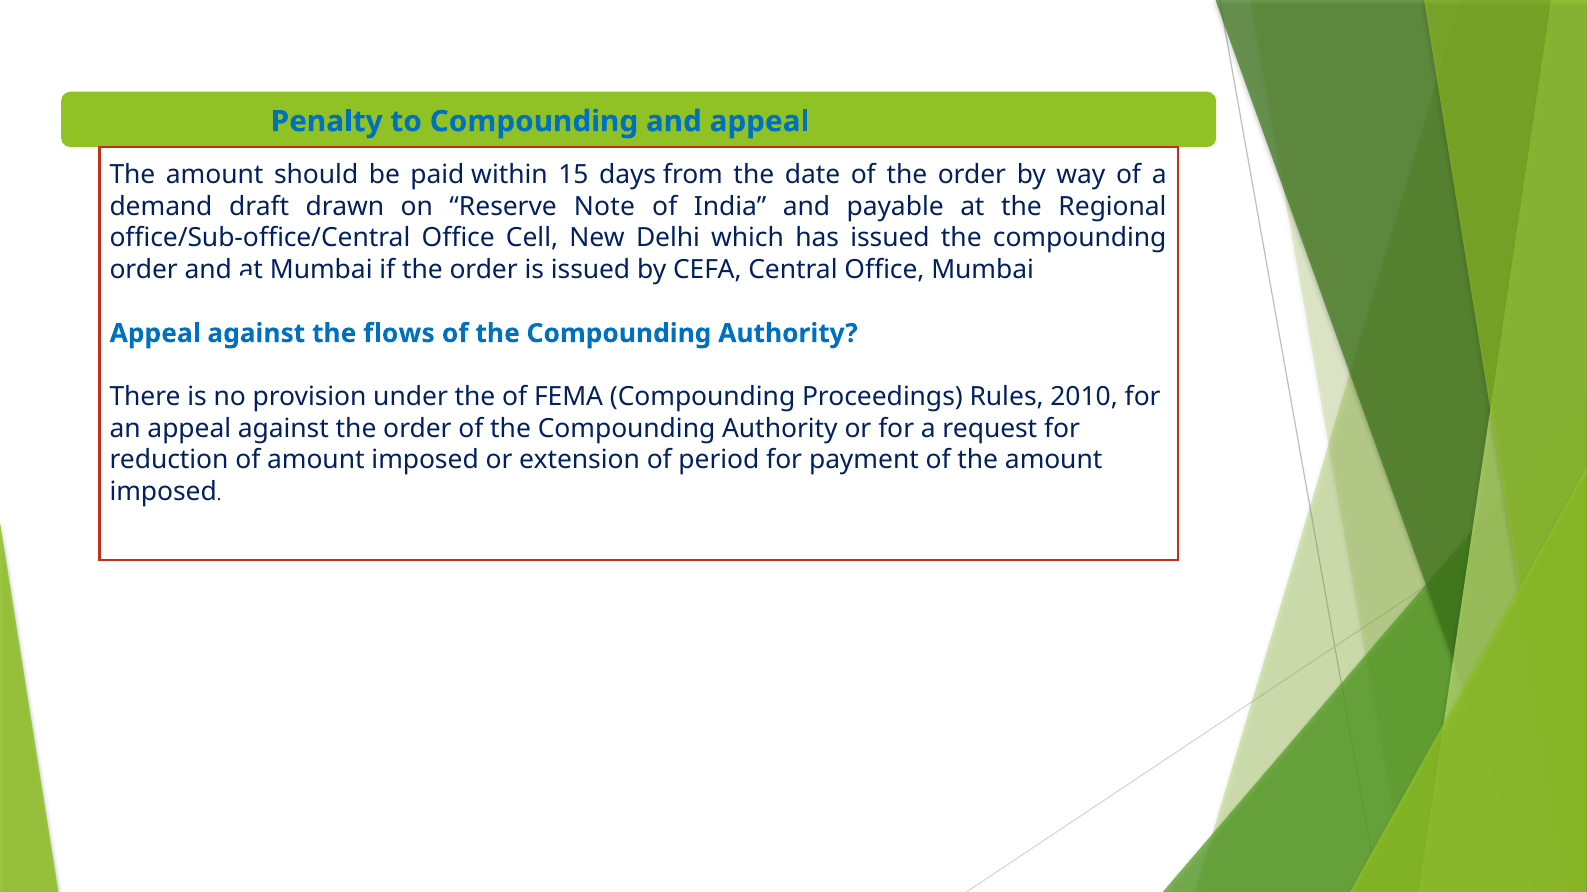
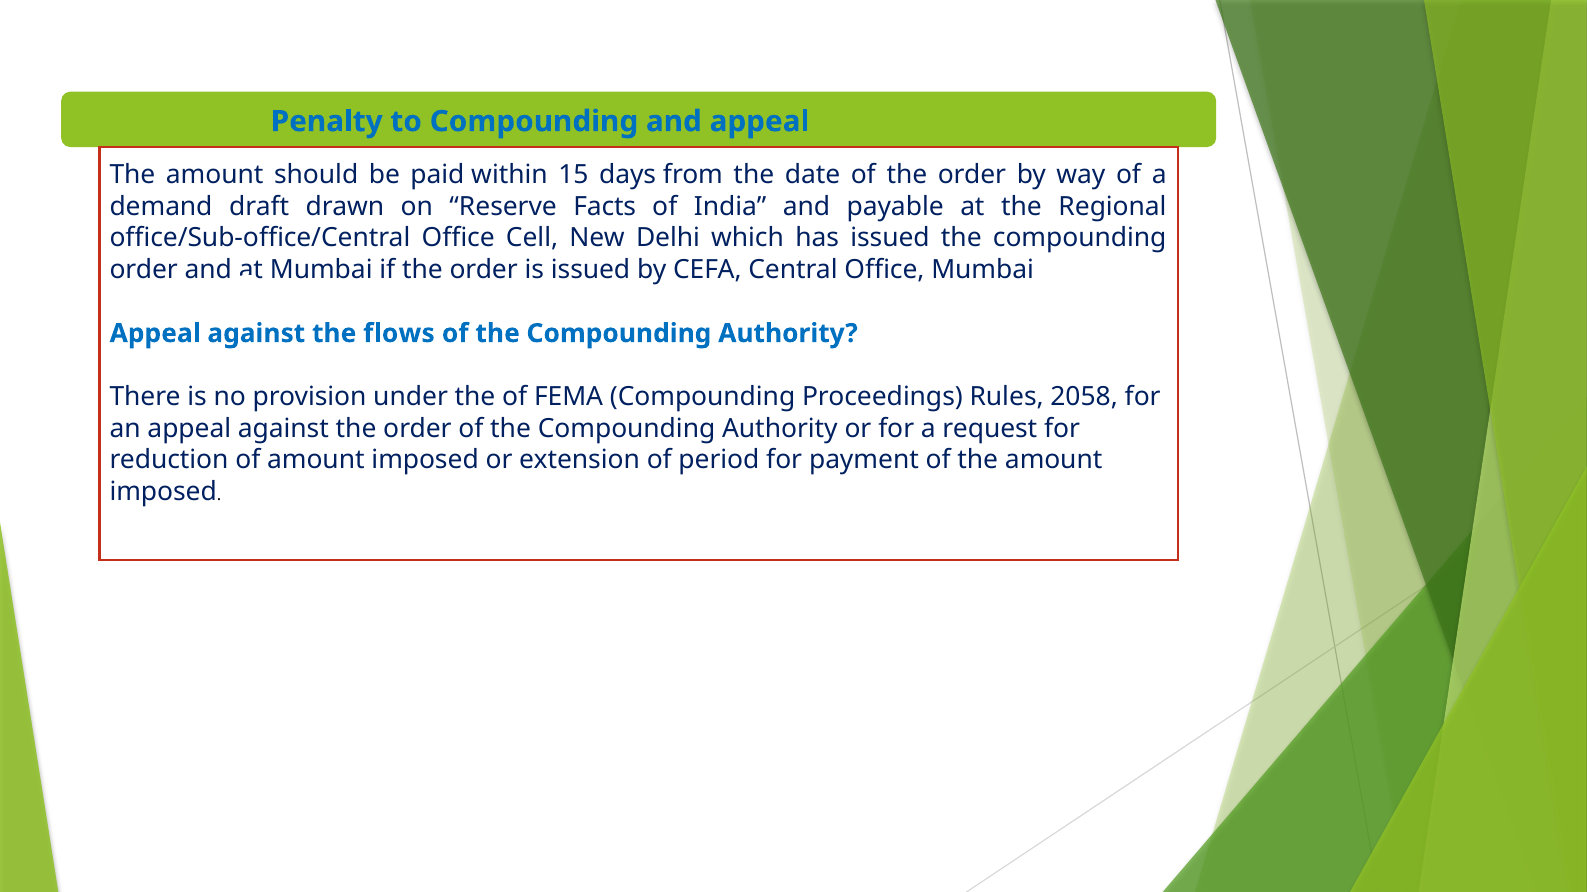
Note: Note -> Facts
2010: 2010 -> 2058
